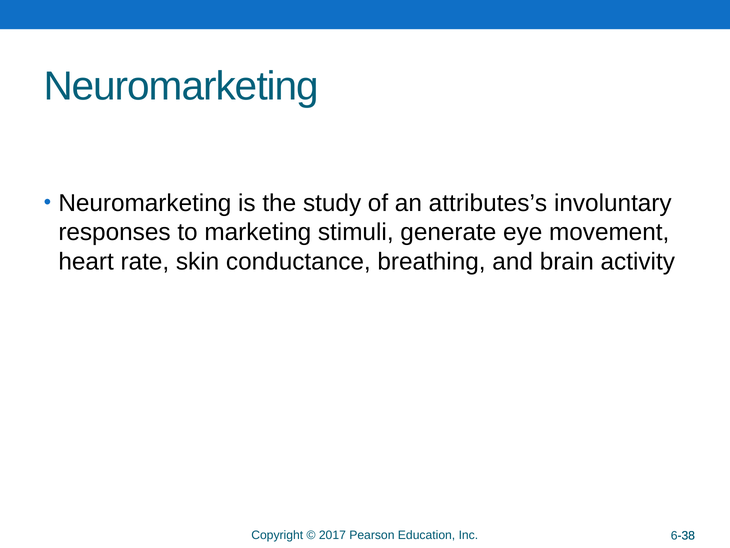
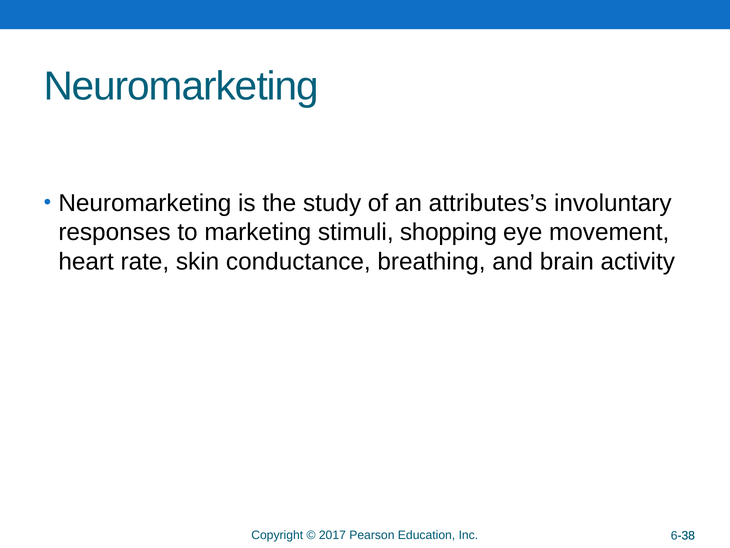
generate: generate -> shopping
